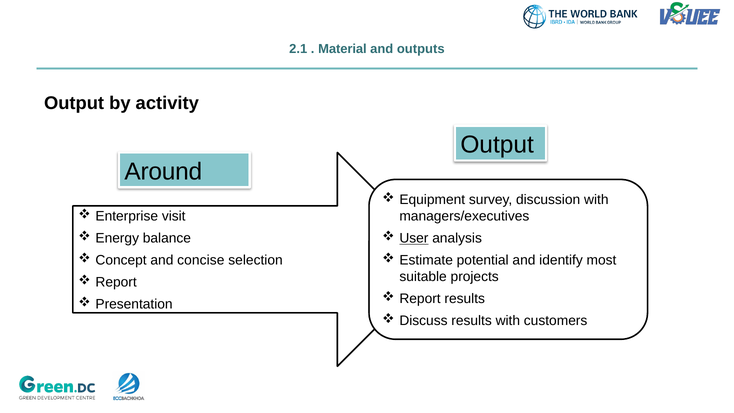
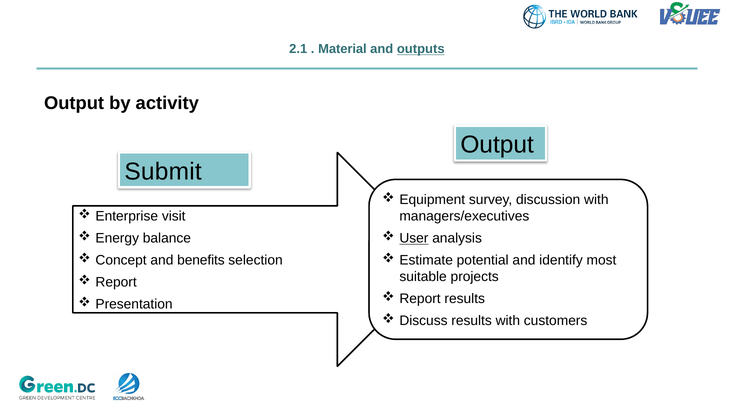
outputs underline: none -> present
Around: Around -> Submit
concise: concise -> benefits
